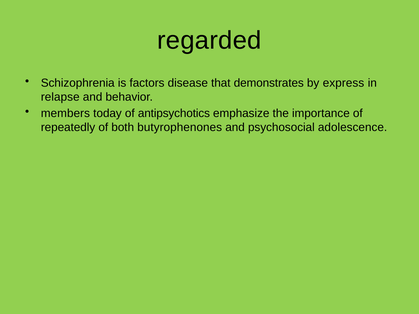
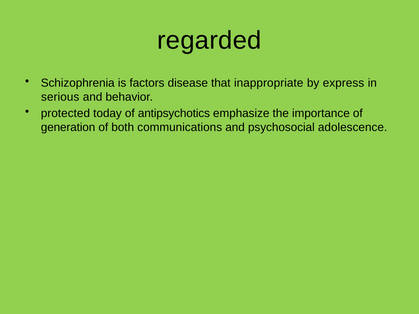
demonstrates: demonstrates -> inappropriate
relapse: relapse -> serious
members: members -> protected
repeatedly: repeatedly -> generation
butyrophenones: butyrophenones -> communications
